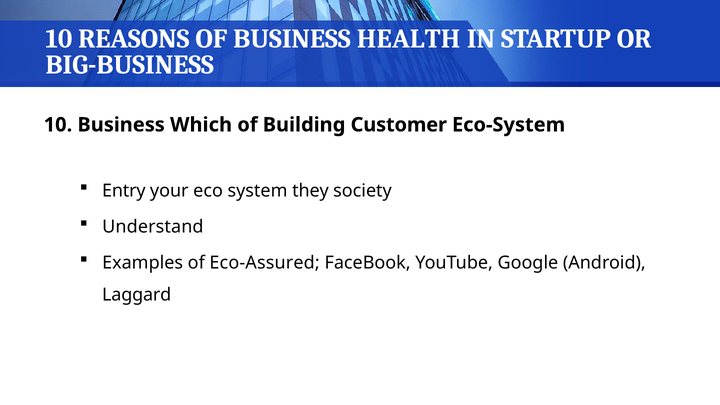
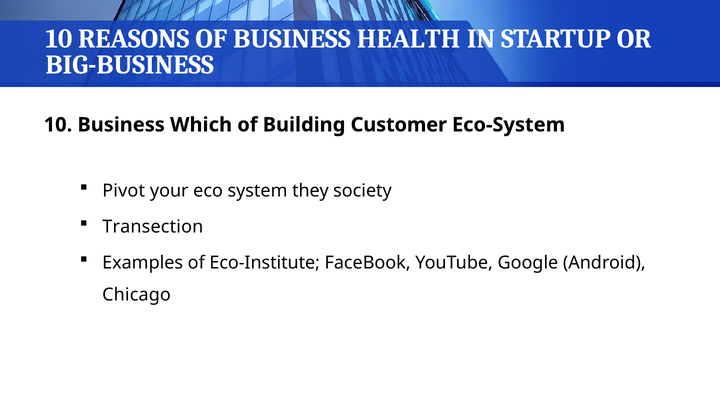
Entry: Entry -> Pivot
Understand: Understand -> Transection
Eco-Assured: Eco-Assured -> Eco-Institute
Laggard: Laggard -> Chicago
